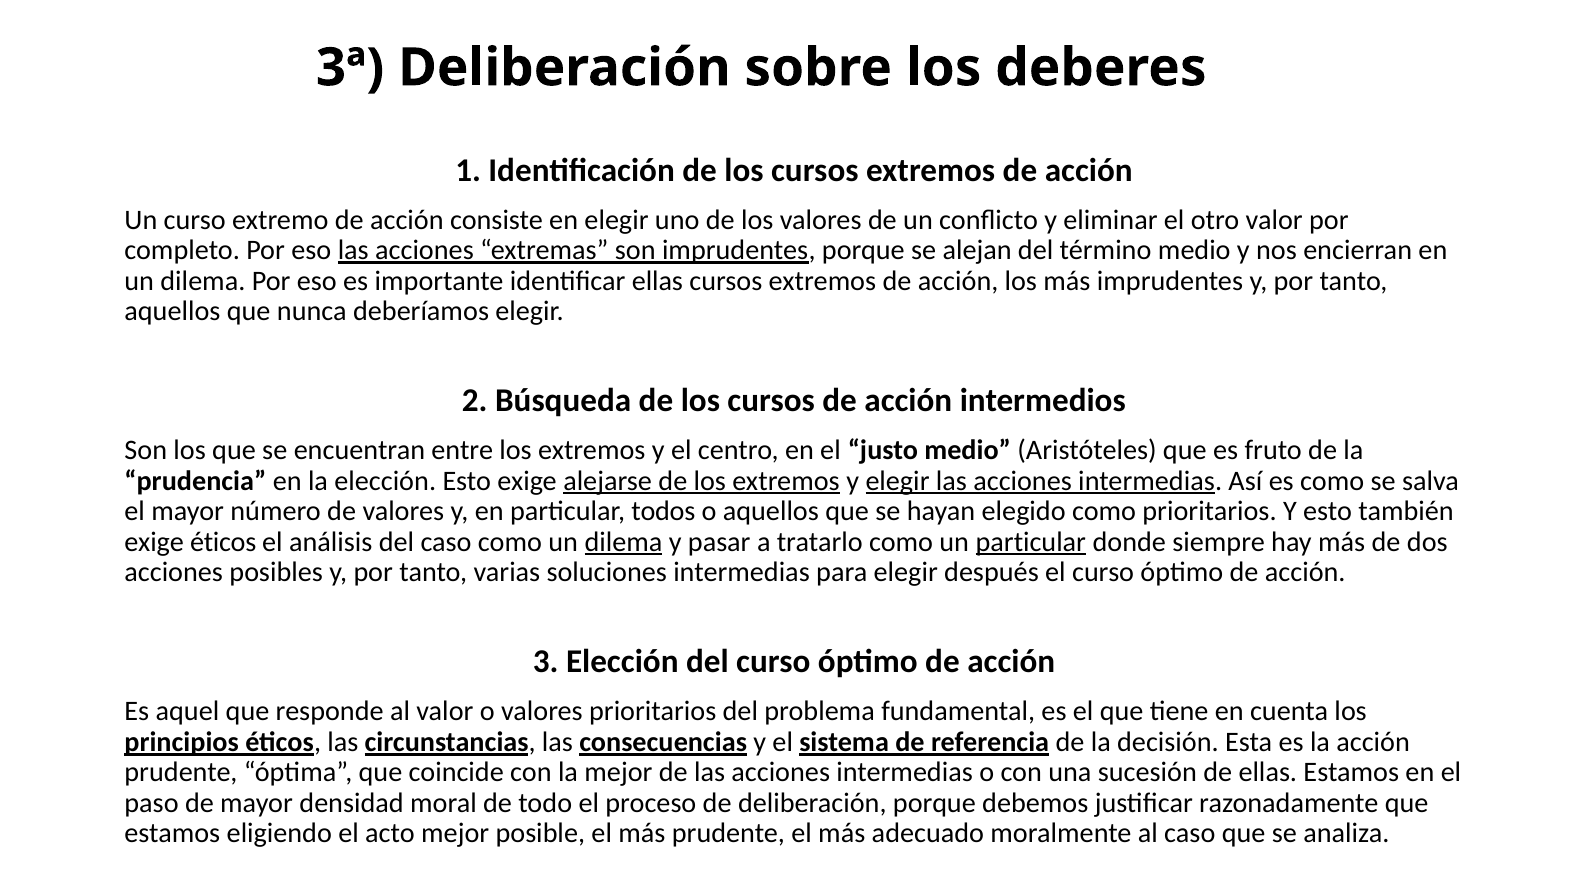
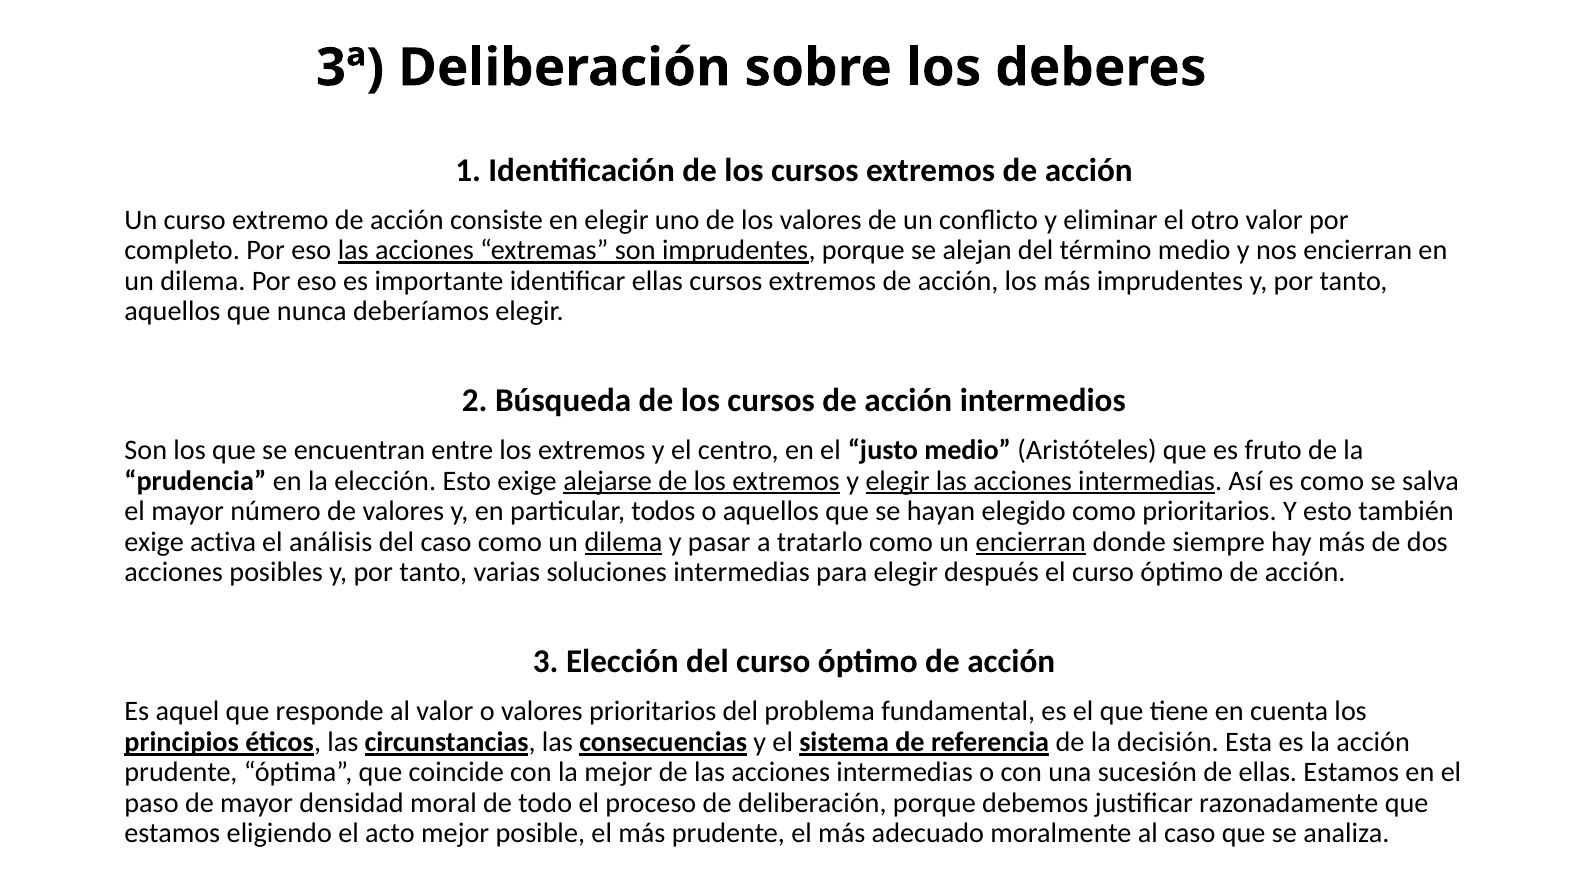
exige éticos: éticos -> activa
un particular: particular -> encierran
